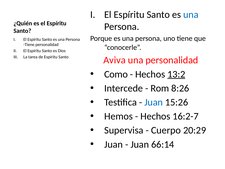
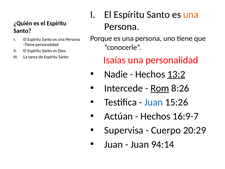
una at (191, 15) colour: blue -> orange
Aviva: Aviva -> Isaías
Como: Como -> Nadie
Rom underline: none -> present
Hemos: Hemos -> Actúan
16:2-7: 16:2-7 -> 16:9-7
66:14: 66:14 -> 94:14
